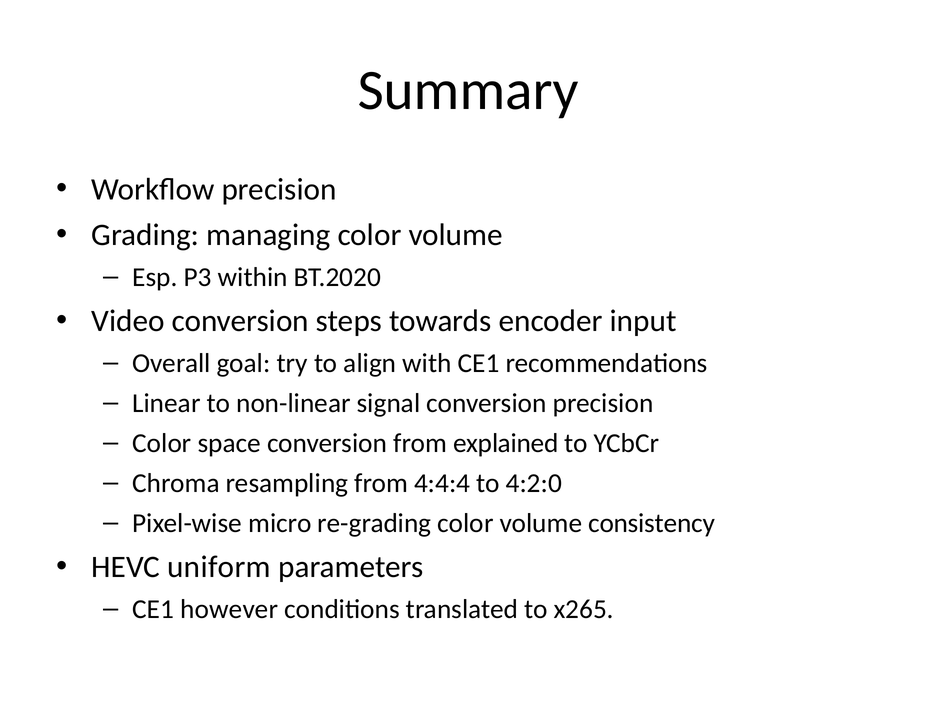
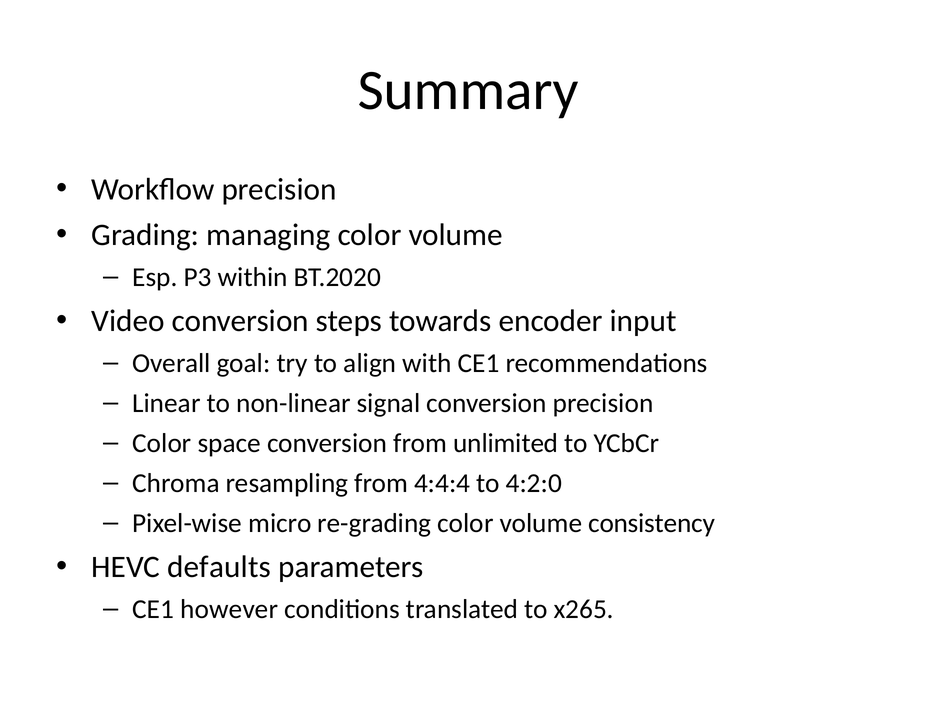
explained: explained -> unlimited
uniform: uniform -> defaults
